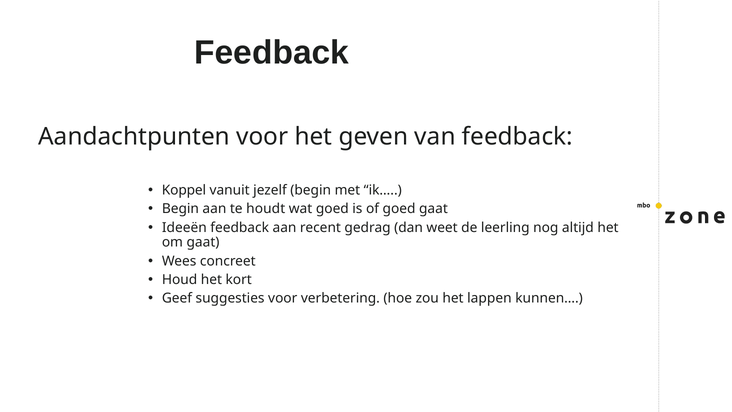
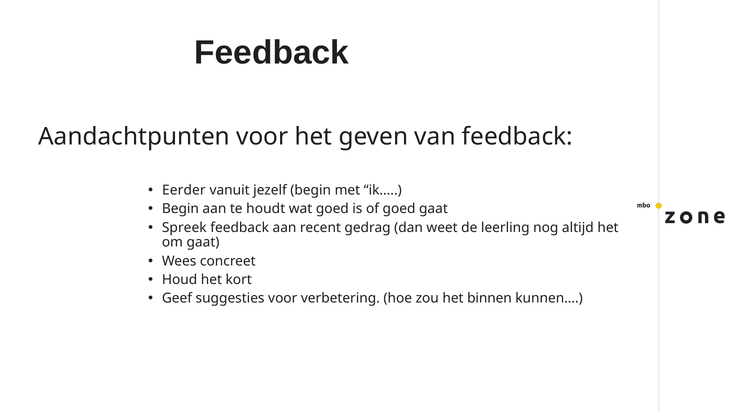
Koppel: Koppel -> Eerder
Ideeën: Ideeën -> Spreek
lappen: lappen -> binnen
